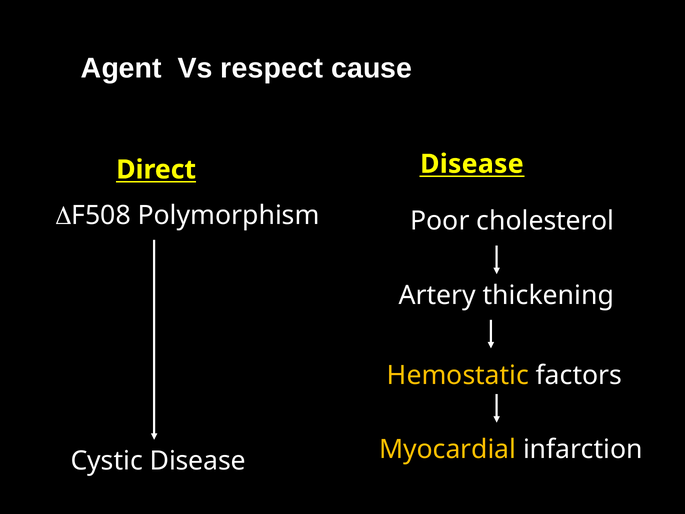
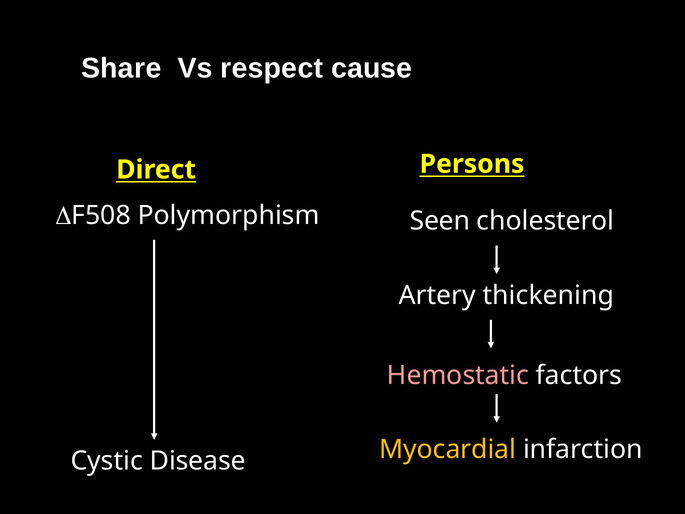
Agent: Agent -> Share
Disease at (472, 164): Disease -> Persons
Poor: Poor -> Seen
Hemostatic colour: yellow -> pink
